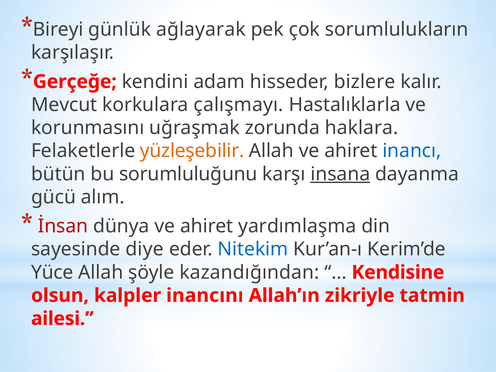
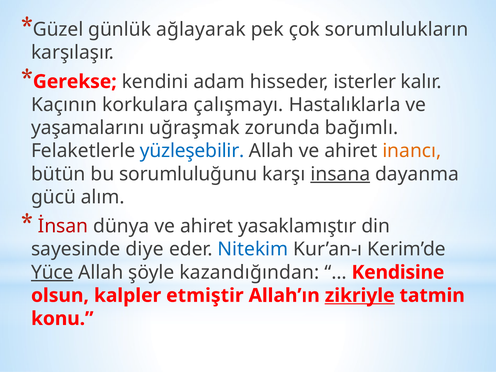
Bireyi: Bireyi -> Güzel
Gerçeğe: Gerçeğe -> Gerekse
bizlere: bizlere -> isterler
Mevcut: Mevcut -> Kaçının
korunmasını: korunmasını -> yaşamalarını
haklara: haklara -> bağımlı
yüzleşebilir colour: orange -> blue
inancı colour: blue -> orange
yardımlaşma: yardımlaşma -> yasaklamıştır
Yüce underline: none -> present
inancını: inancını -> etmiştir
zikriyle underline: none -> present
ailesi: ailesi -> konu
